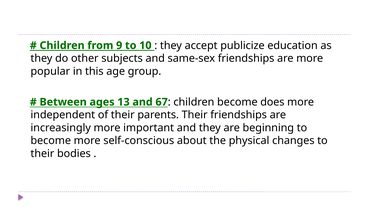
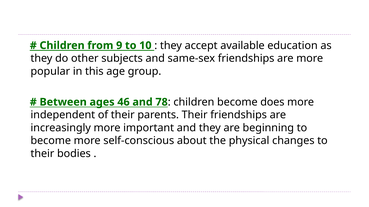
publicize: publicize -> available
13: 13 -> 46
67: 67 -> 78
